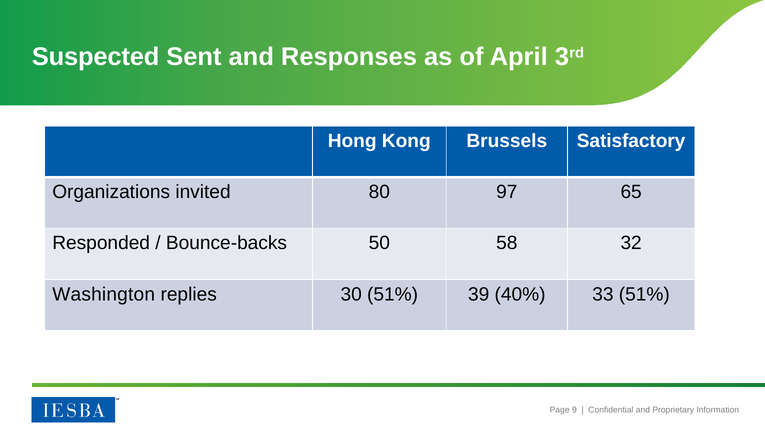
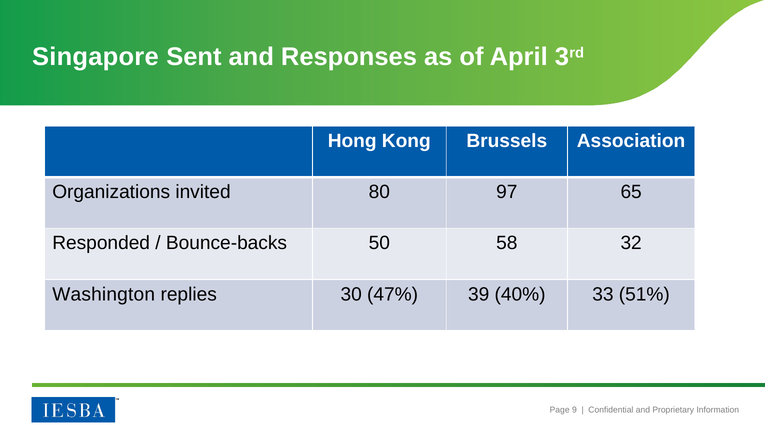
Suspected: Suspected -> Singapore
Satisfactory: Satisfactory -> Association
30 51%: 51% -> 47%
